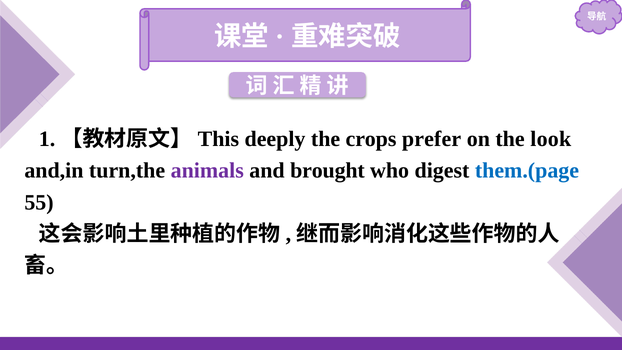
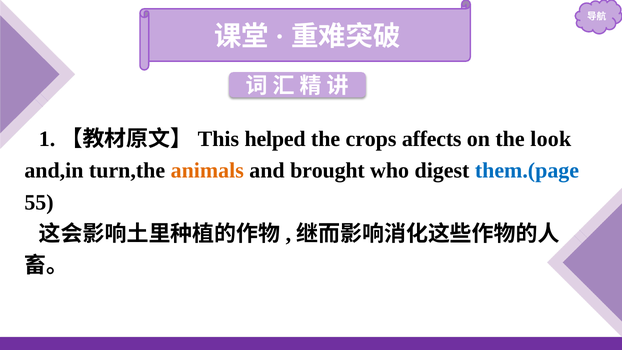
deeply: deeply -> helped
prefer: prefer -> affects
animals colour: purple -> orange
